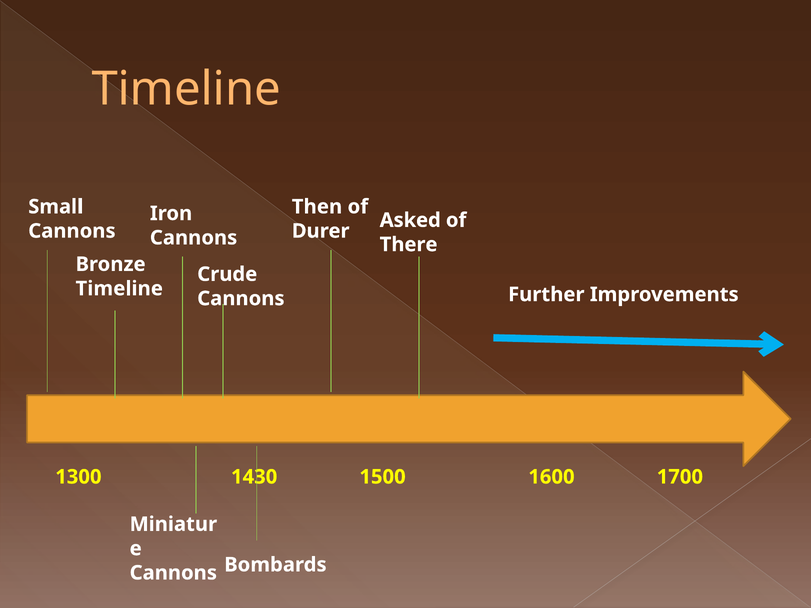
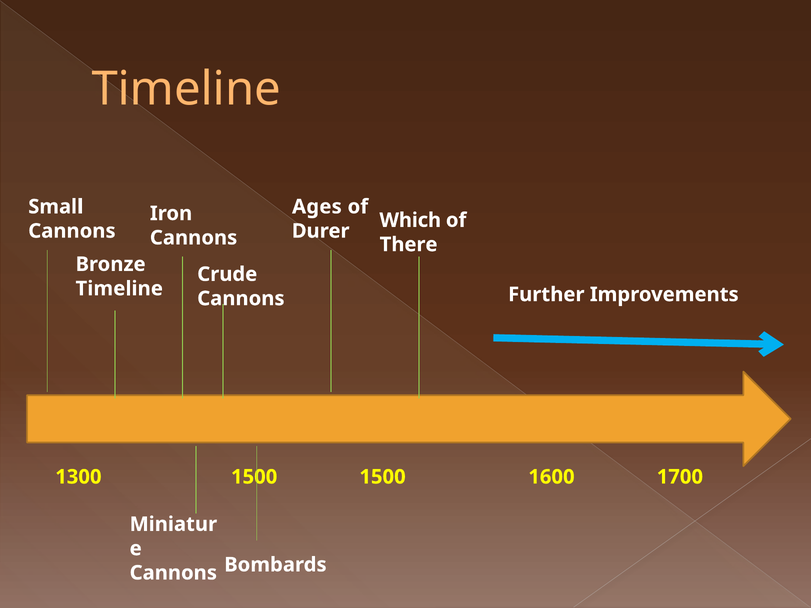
Then: Then -> Ages
Asked: Asked -> Which
1300 1430: 1430 -> 1500
